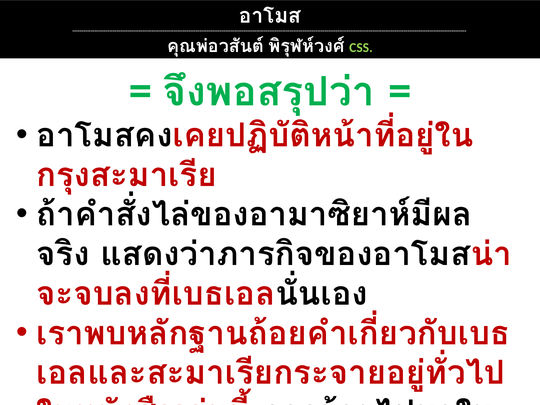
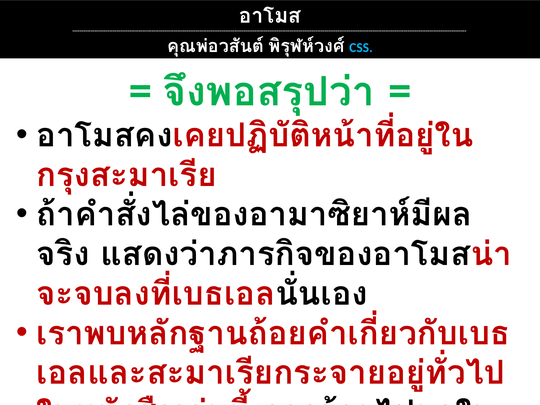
CSS colour: light green -> light blue
